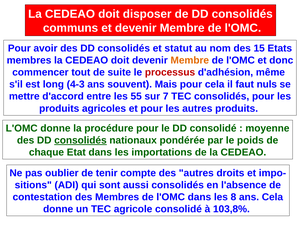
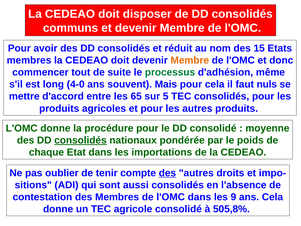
statut: statut -> réduit
processus colour: red -> green
4-3: 4-3 -> 4-0
55: 55 -> 65
7: 7 -> 5
des at (167, 173) underline: none -> present
8: 8 -> 9
103,8%: 103,8% -> 505,8%
